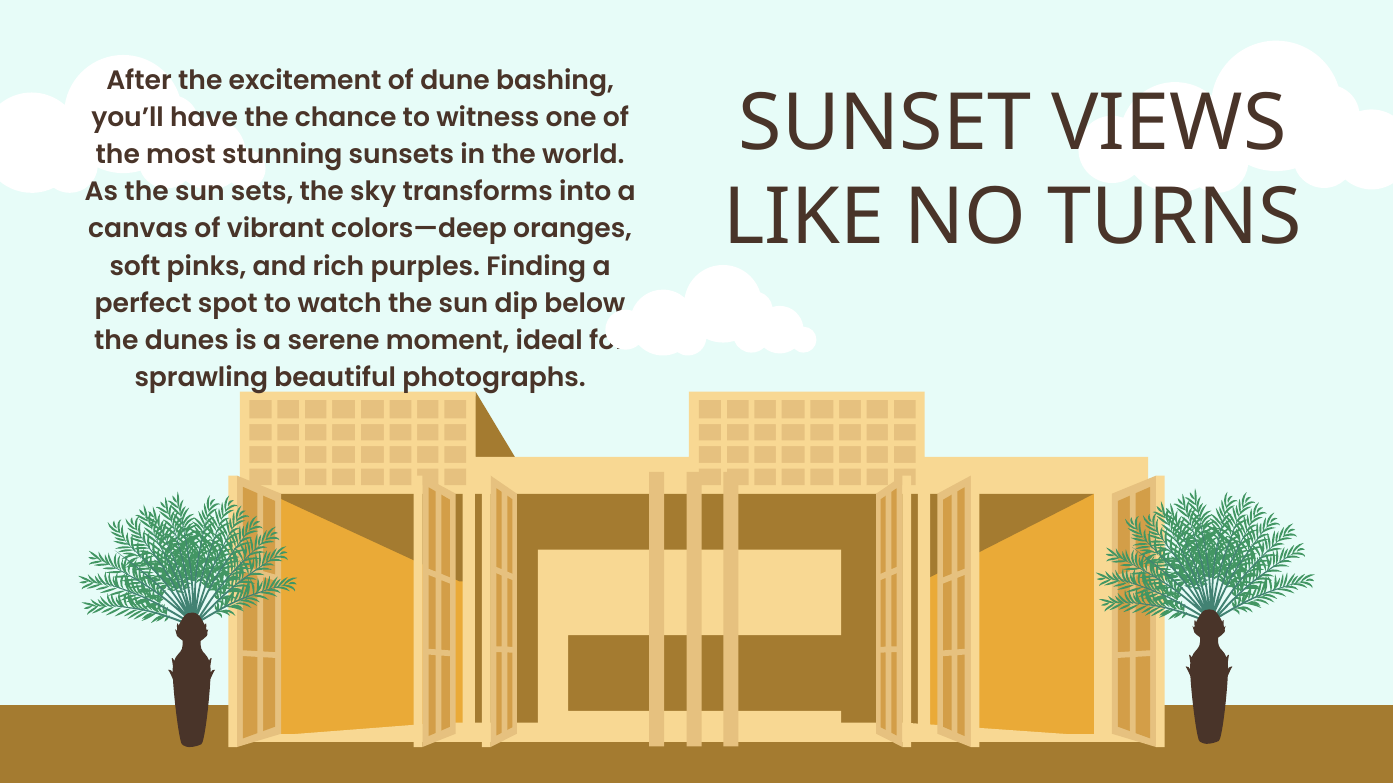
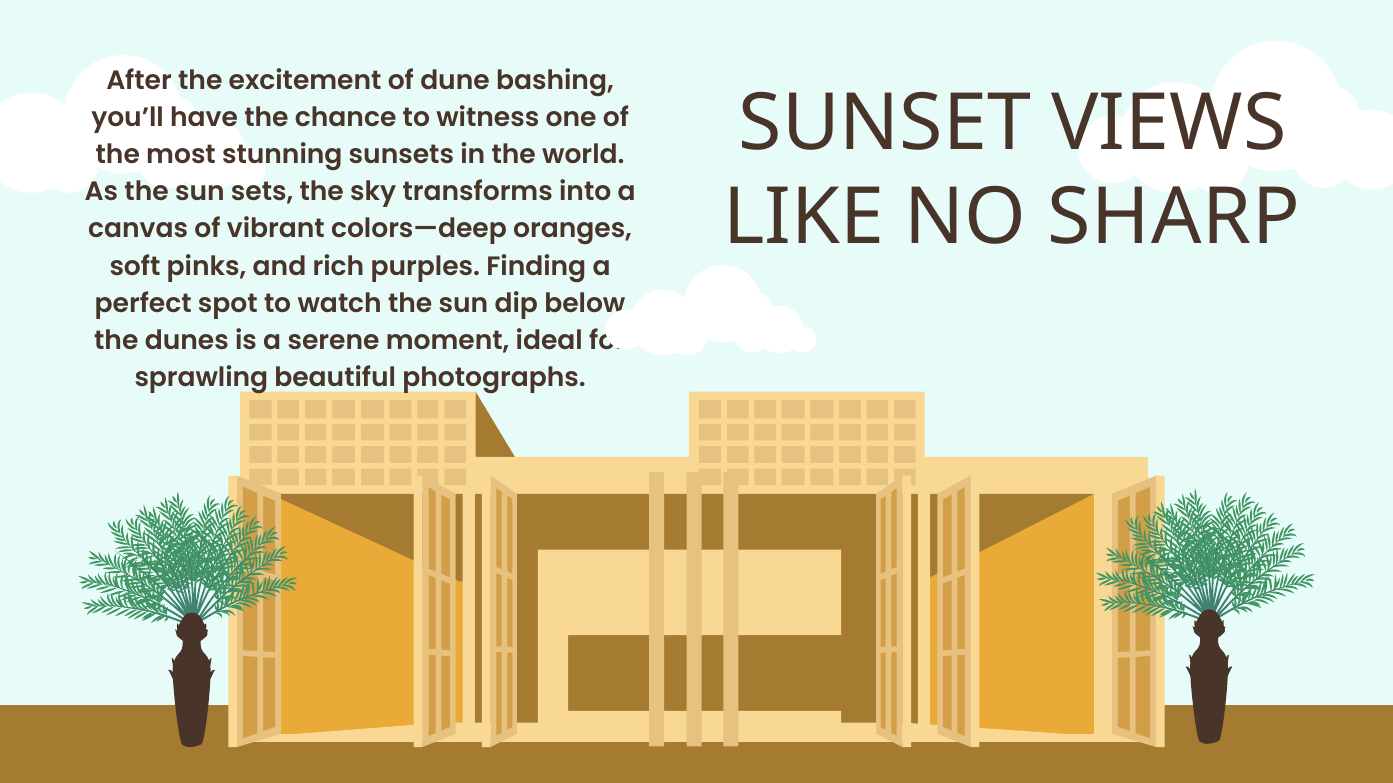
TURNS: TURNS -> SHARP
